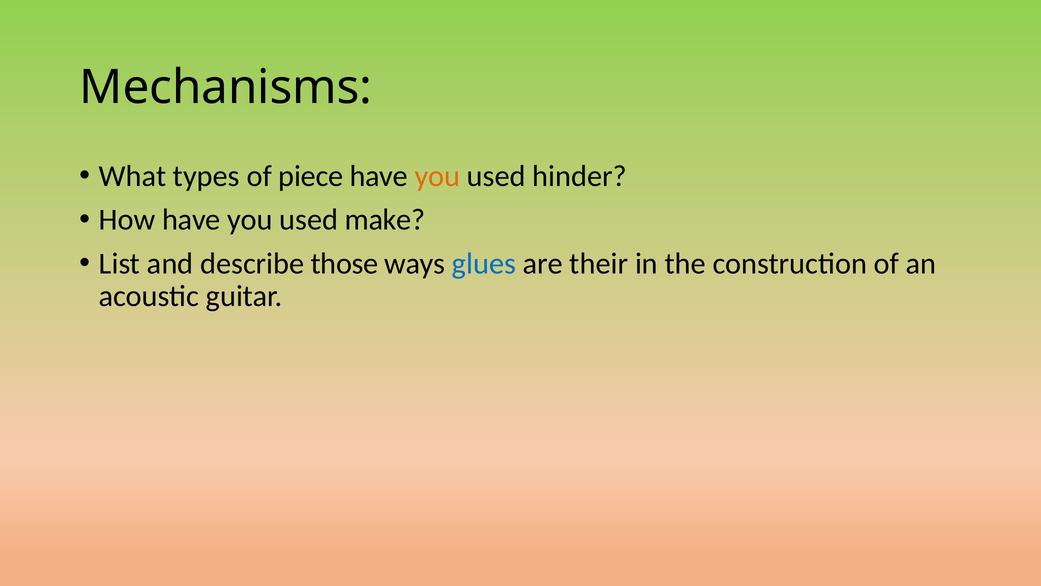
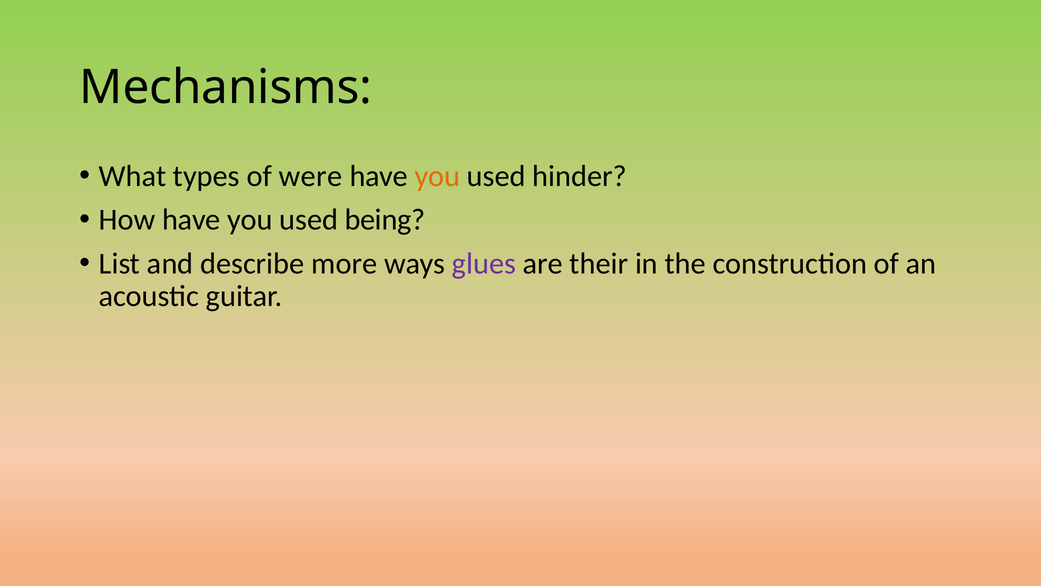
piece: piece -> were
make: make -> being
those: those -> more
glues colour: blue -> purple
